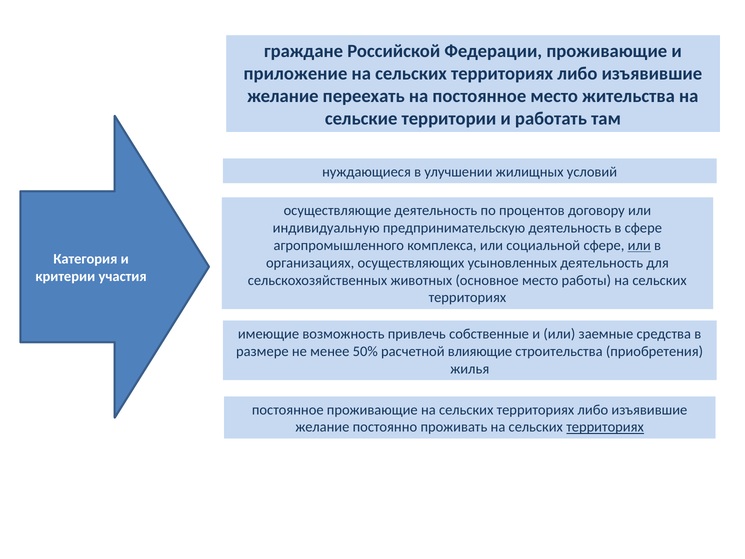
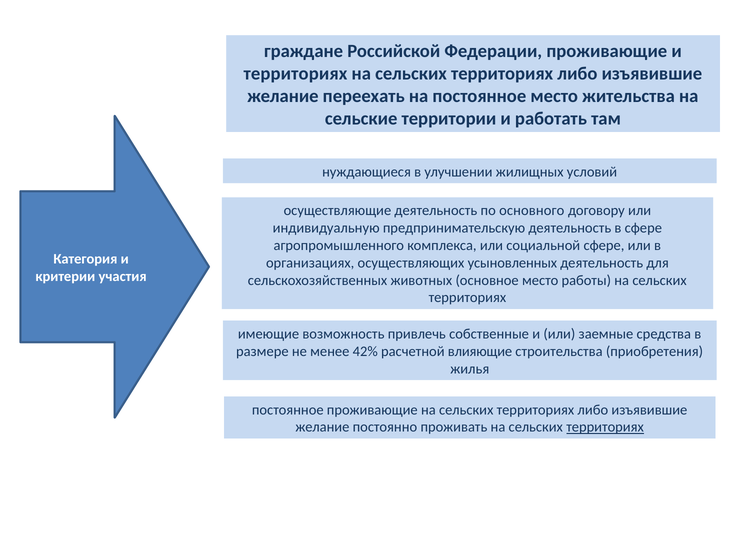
приложение at (295, 74): приложение -> территориях
процентов: процентов -> основного
или at (639, 245) underline: present -> none
50%: 50% -> 42%
